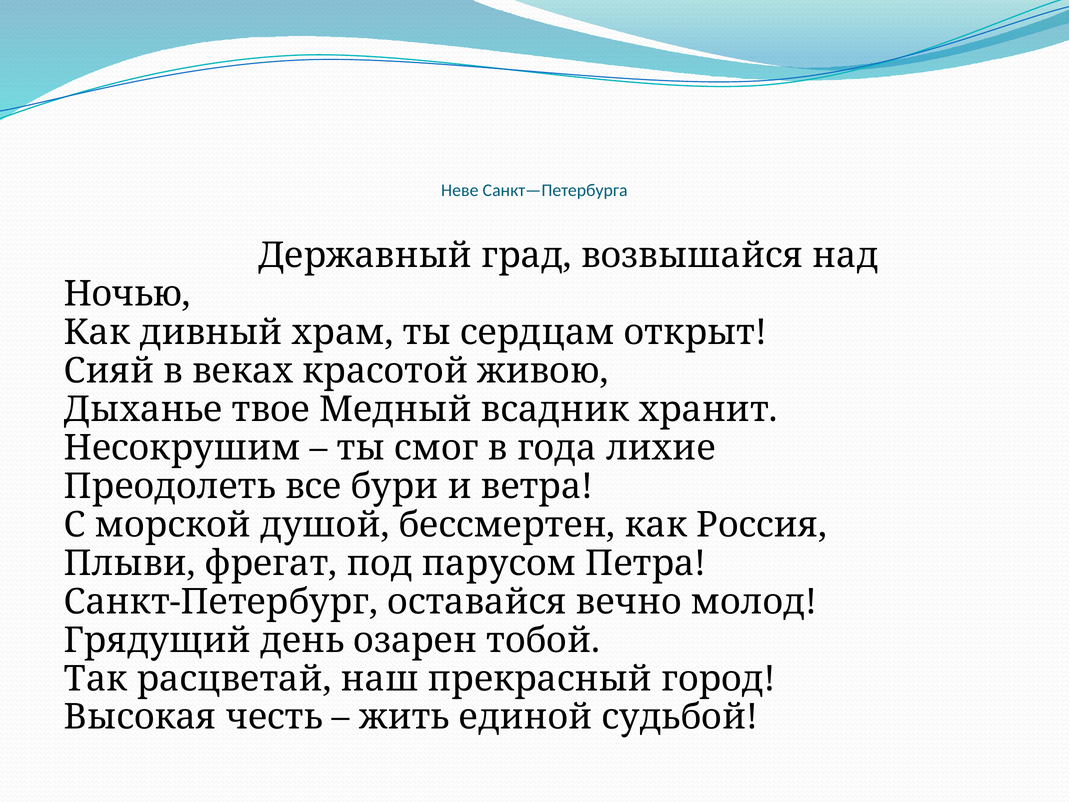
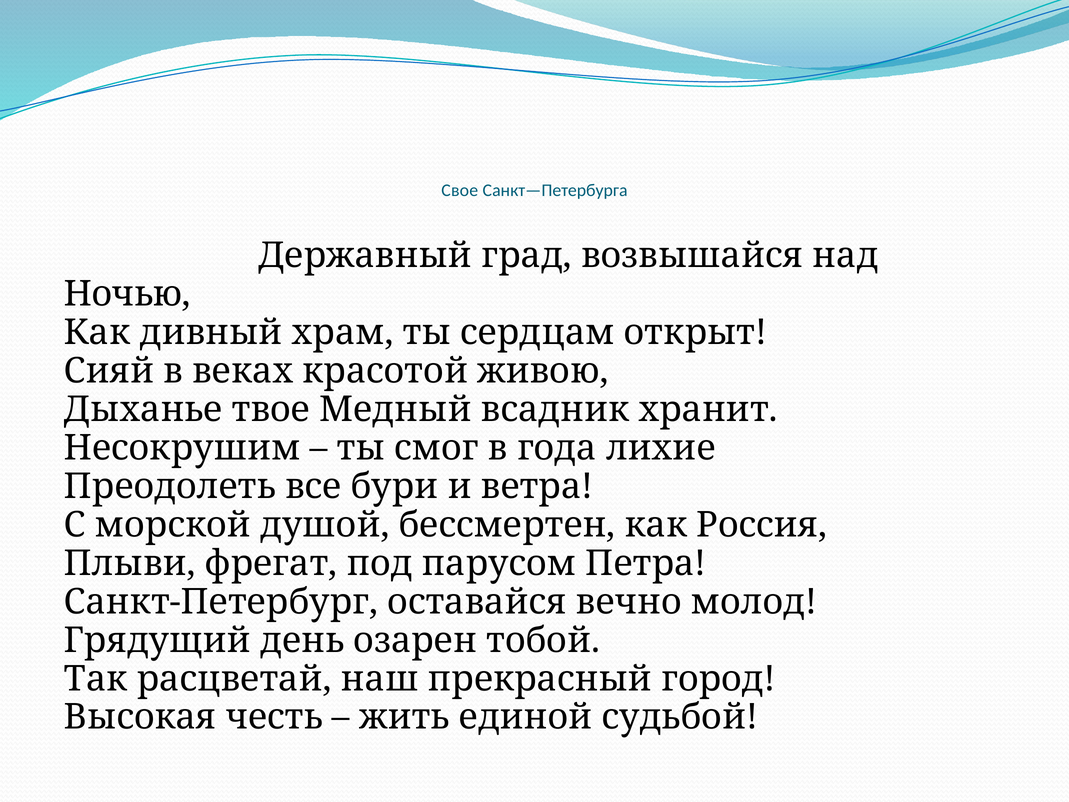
Неве: Неве -> Свое
